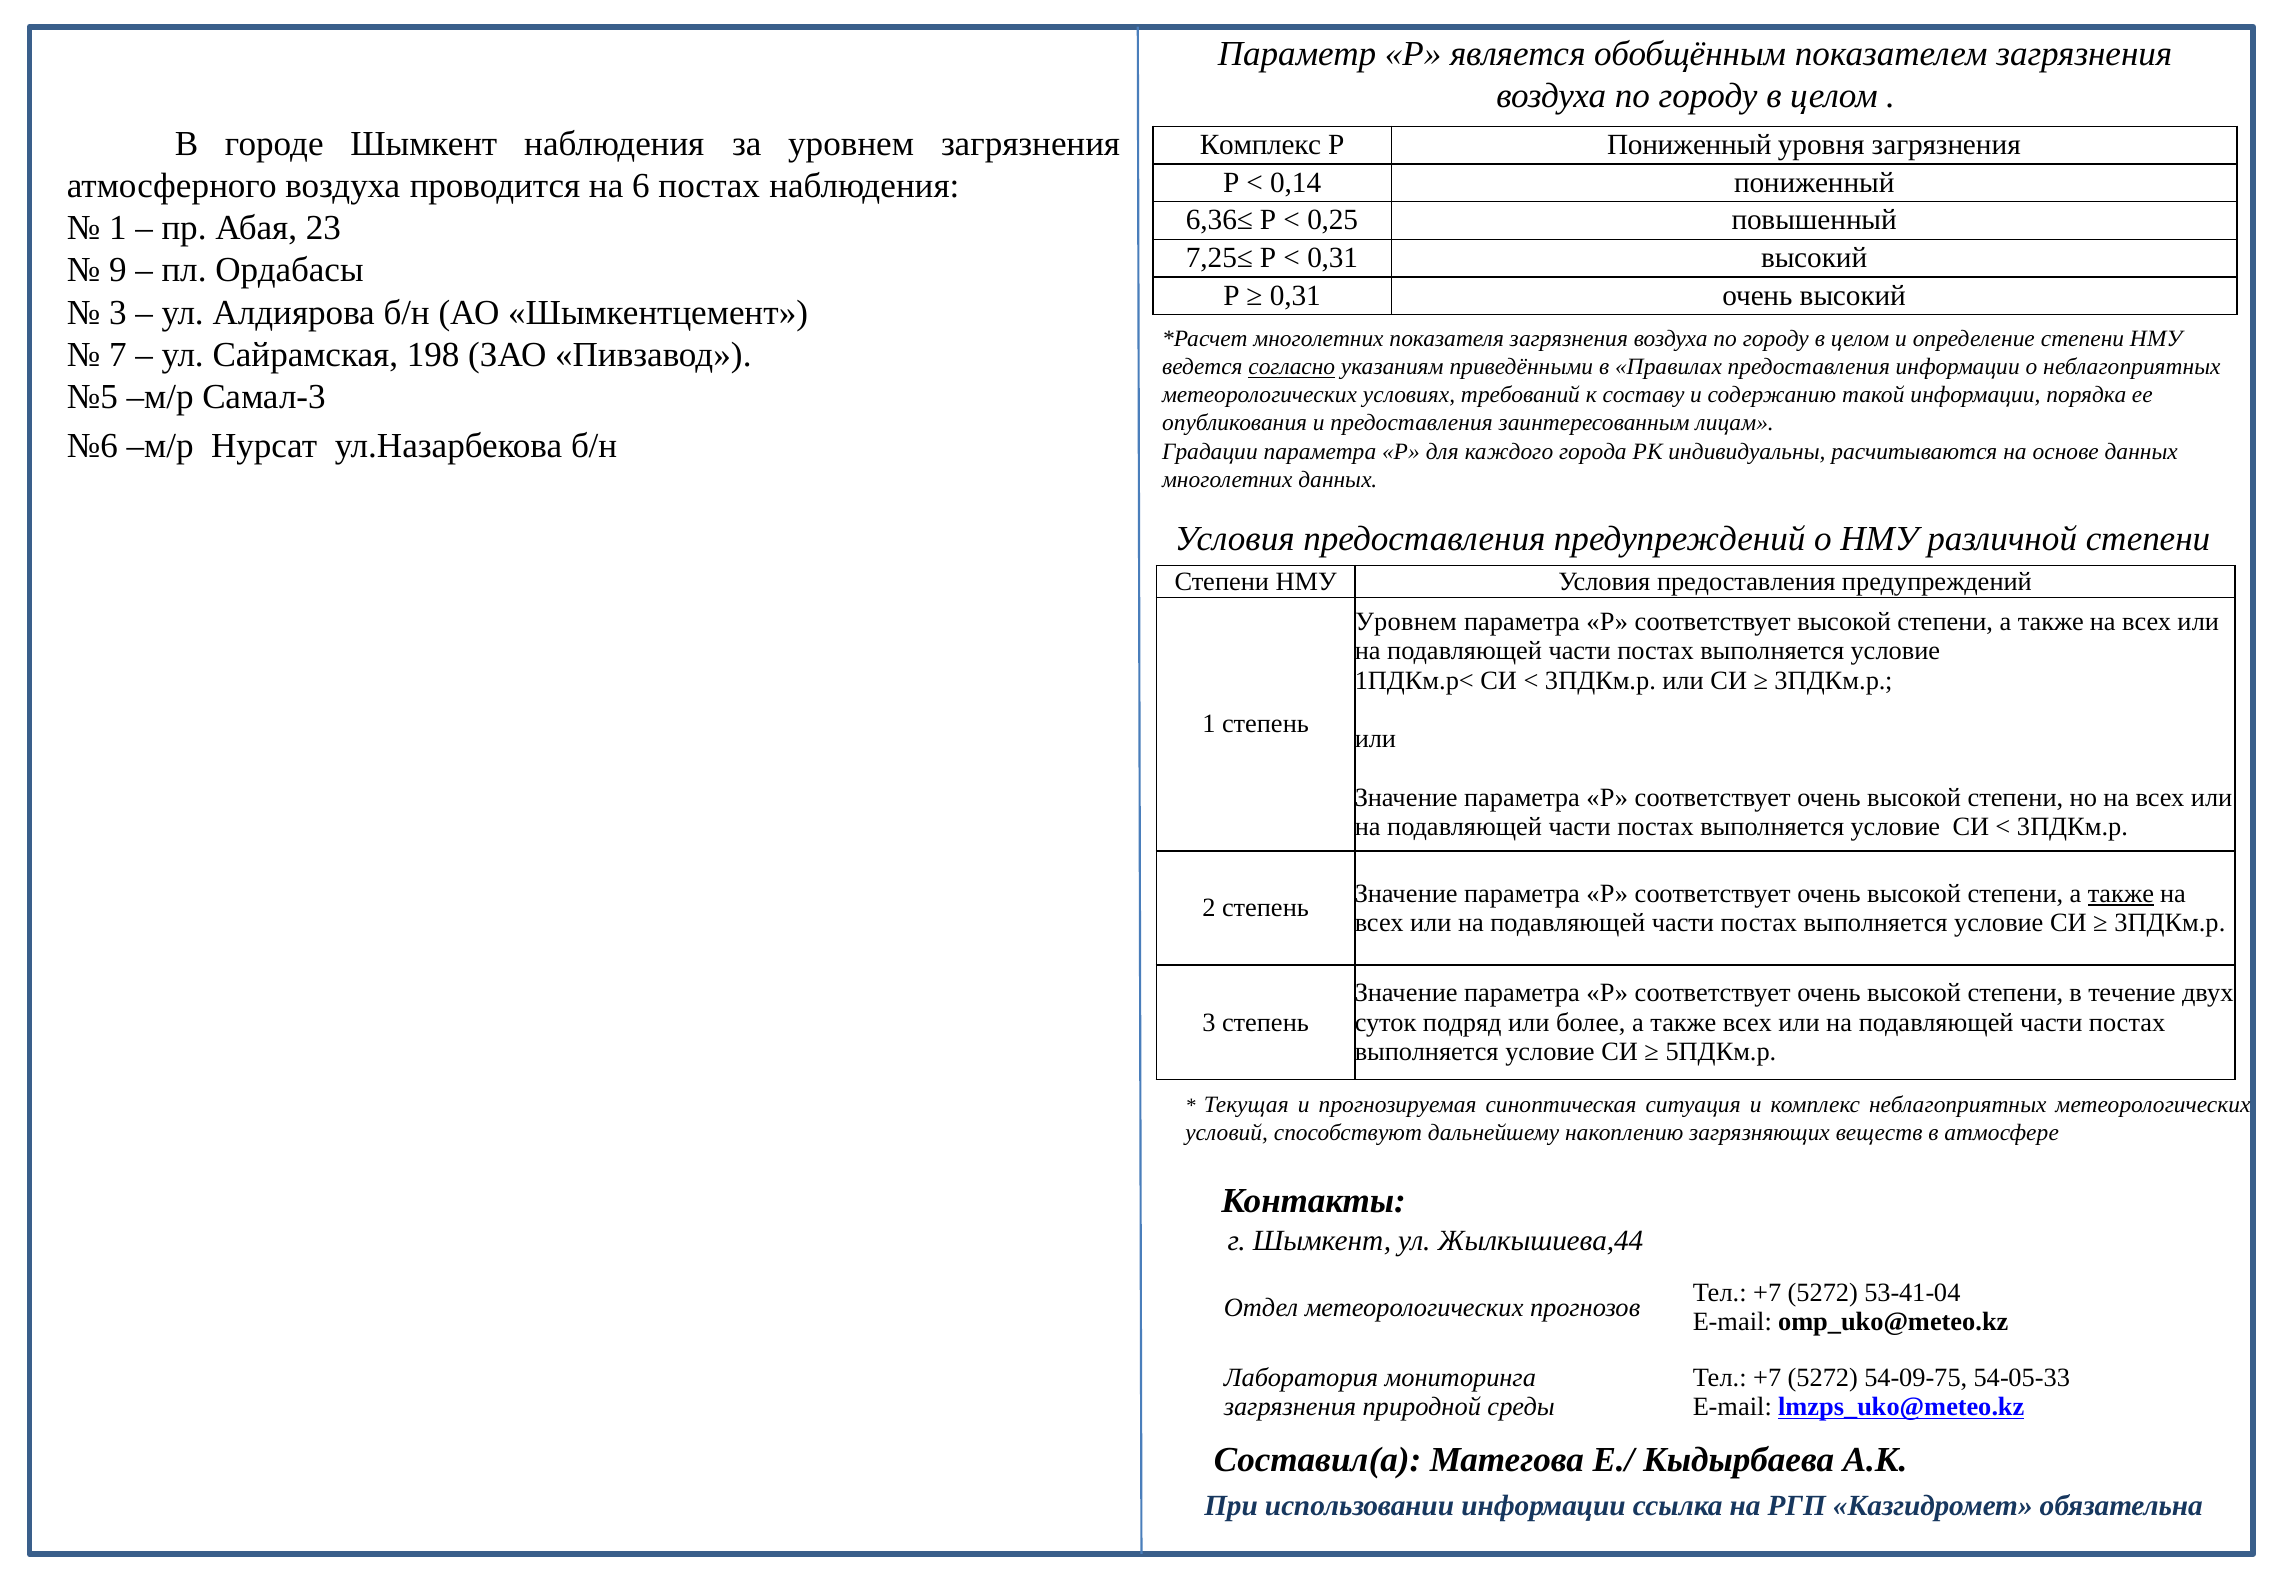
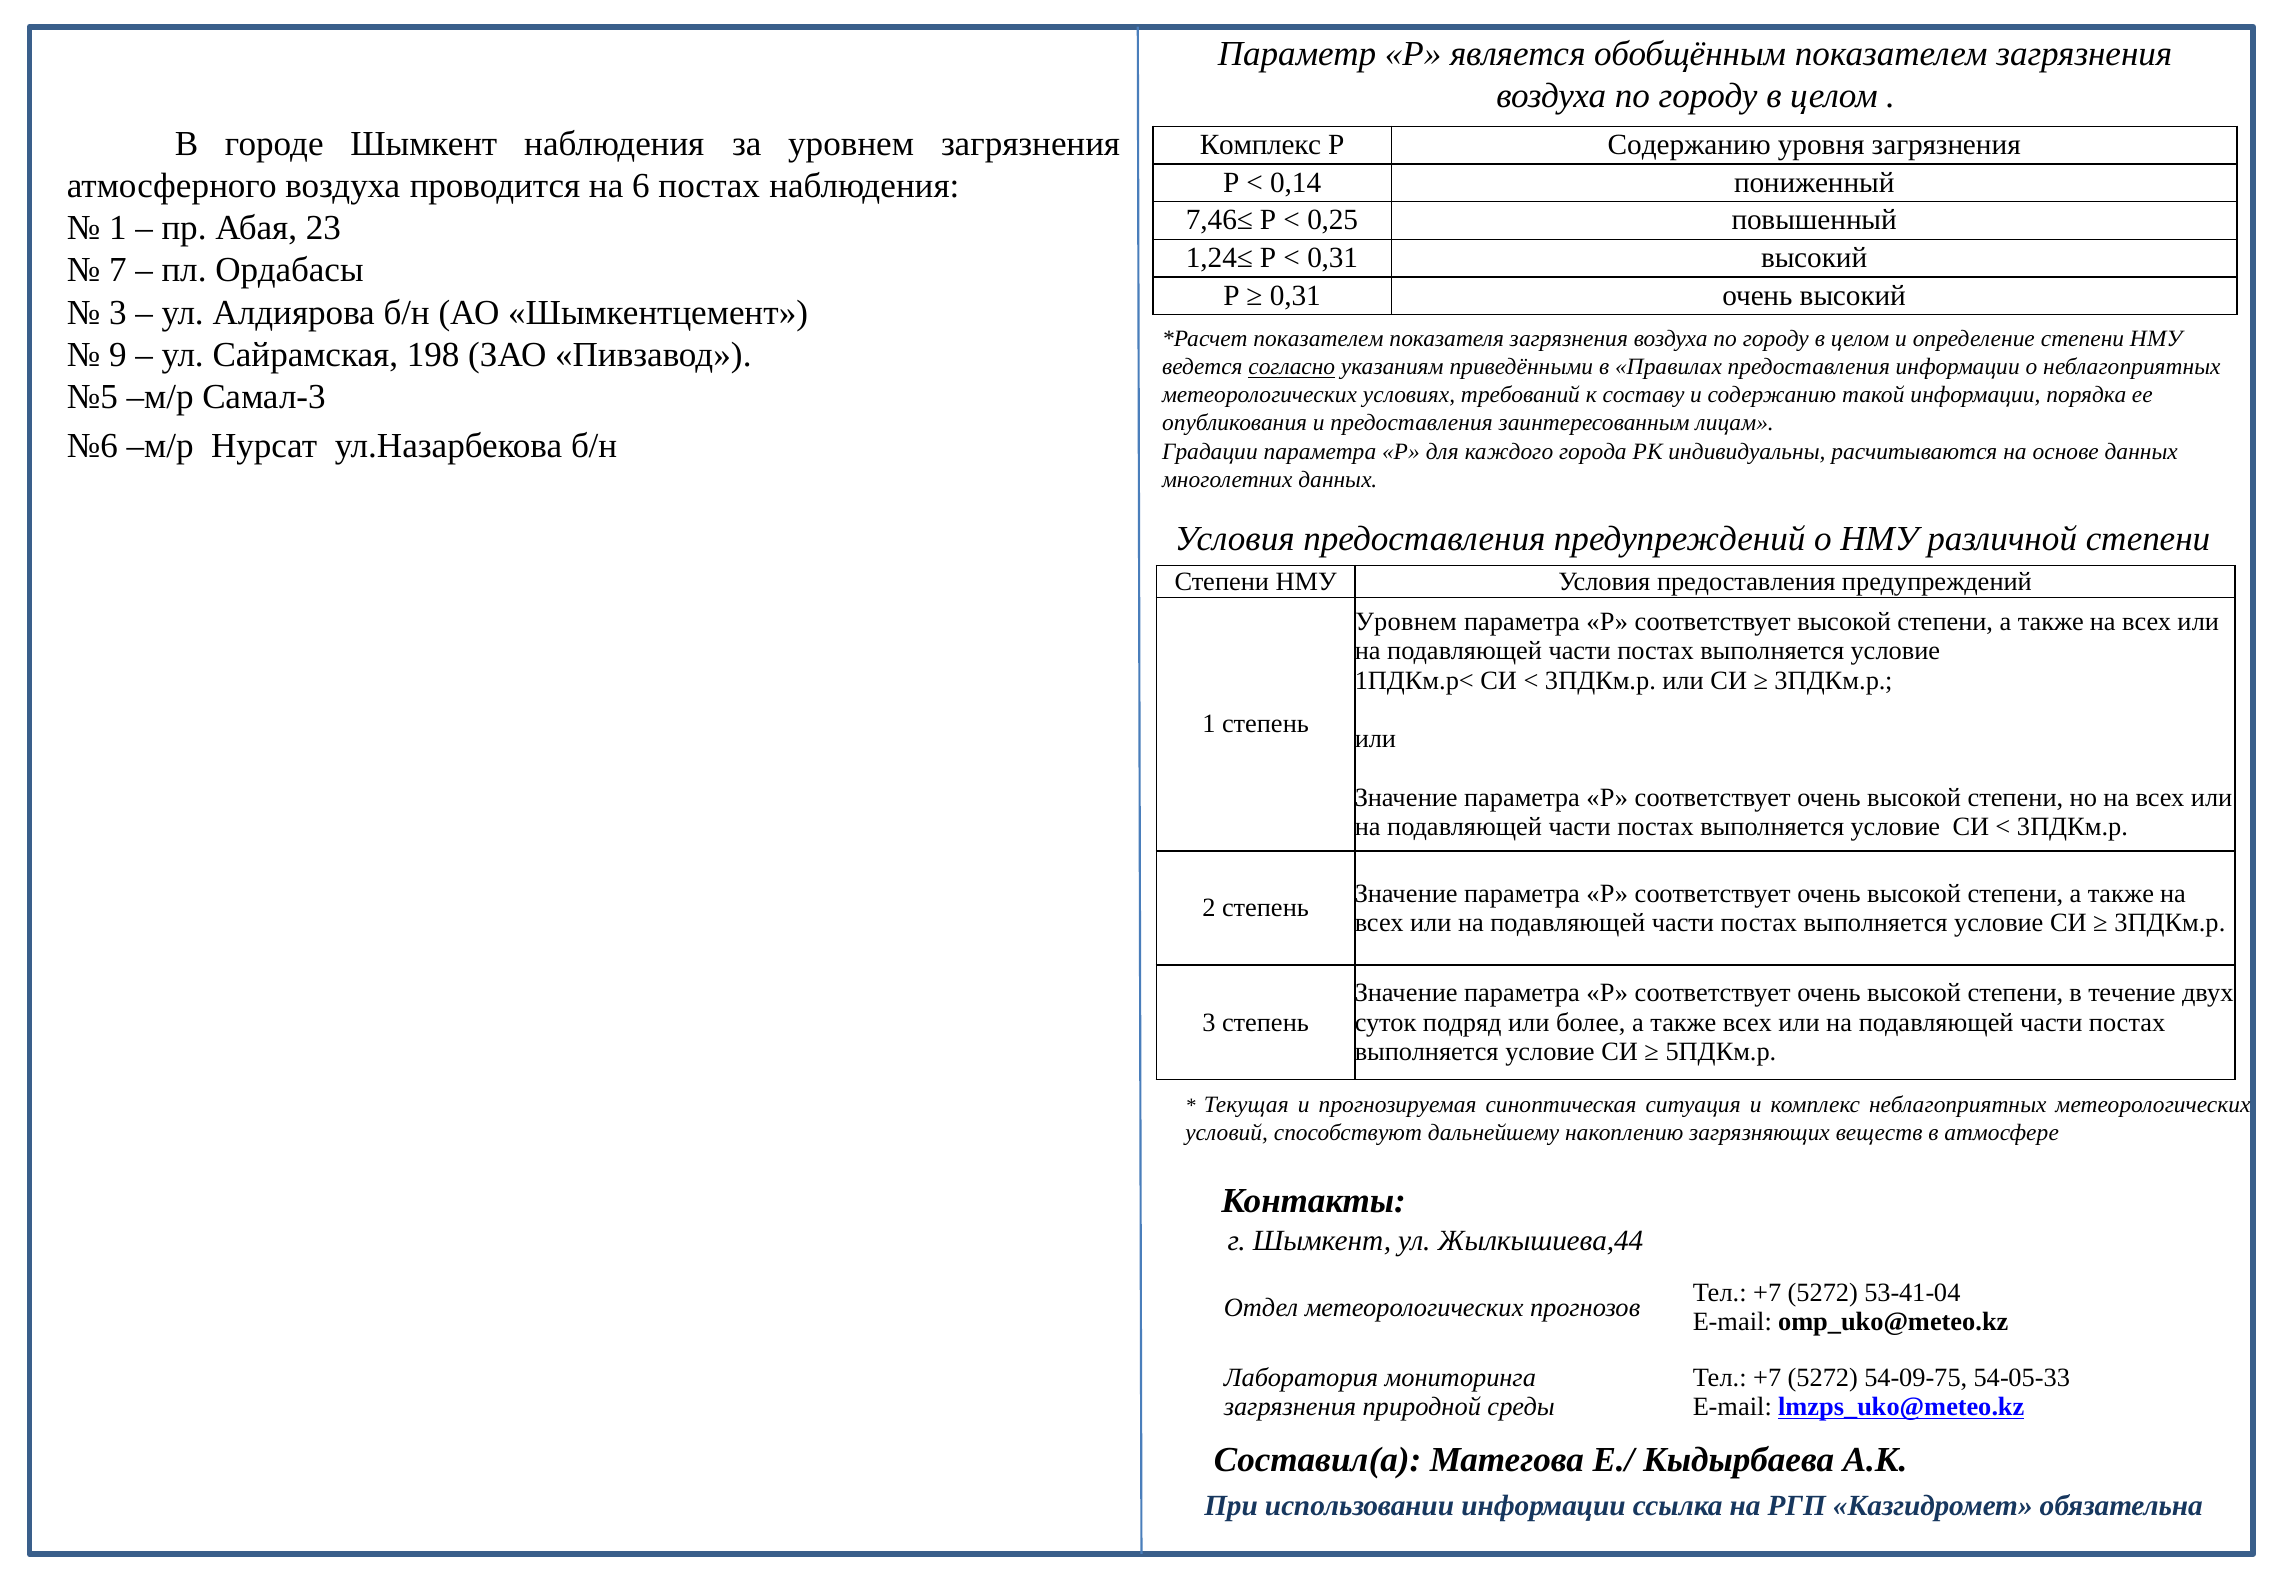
Р Пониженный: Пониженный -> Содержанию
6,36≤: 6,36≤ -> 7,46≤
7,25≤: 7,25≤ -> 1,24≤
9: 9 -> 7
многолетних at (1318, 339): многолетних -> показателем
7: 7 -> 9
также at (2121, 893) underline: present -> none
